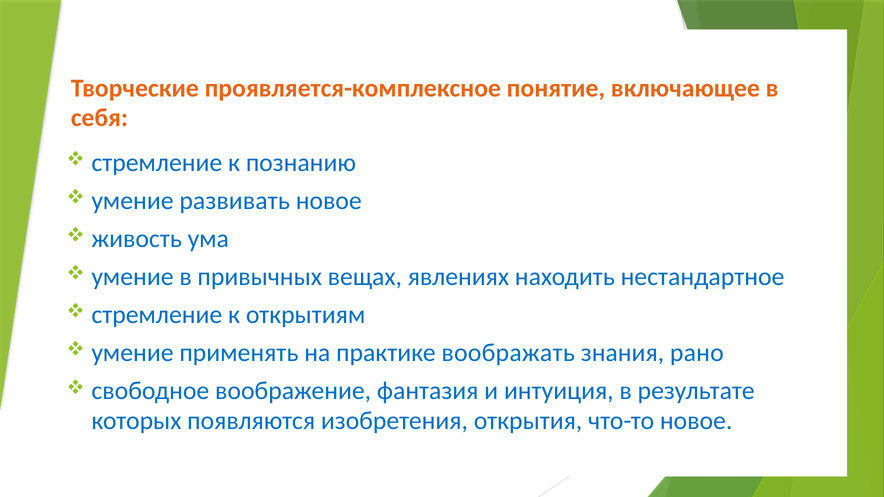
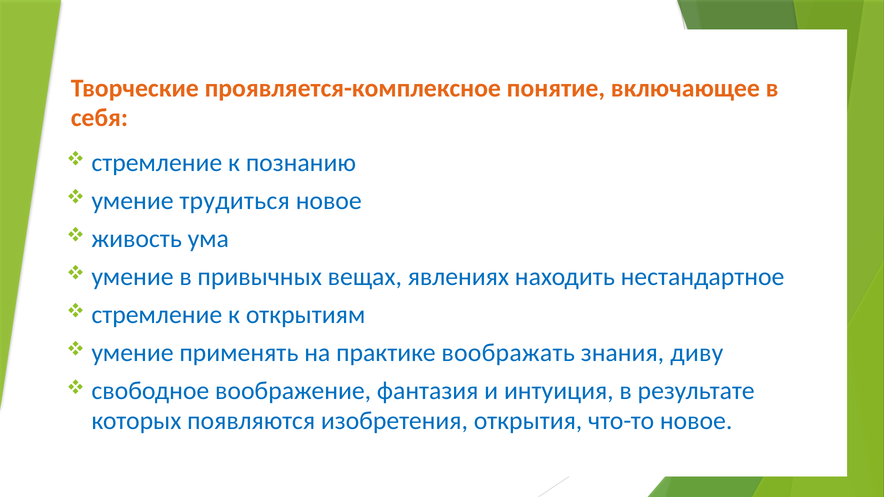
развивать: развивать -> трудиться
рано: рано -> диву
